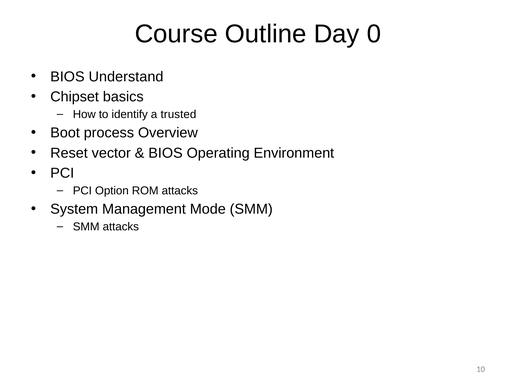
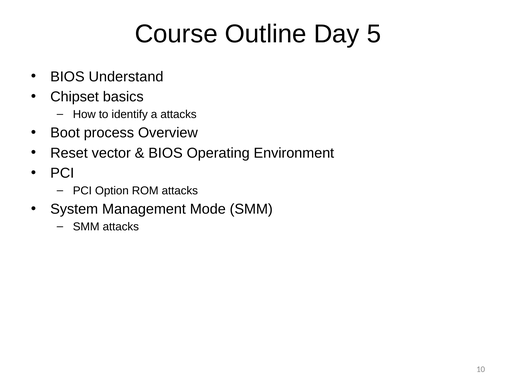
0: 0 -> 5
a trusted: trusted -> attacks
